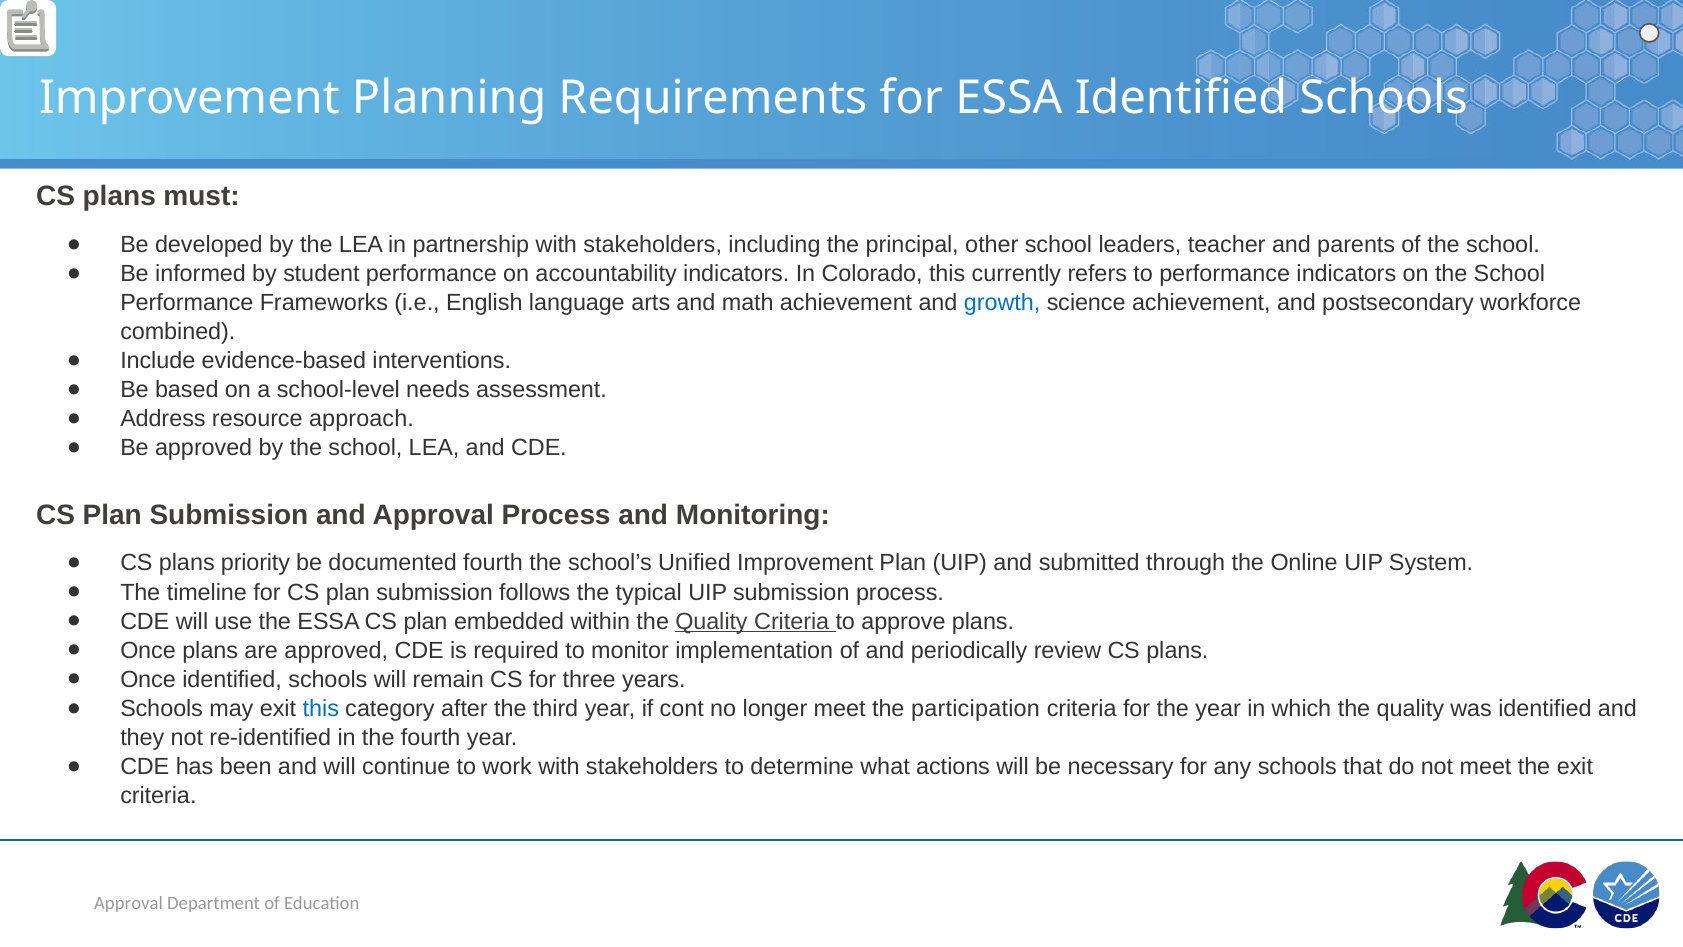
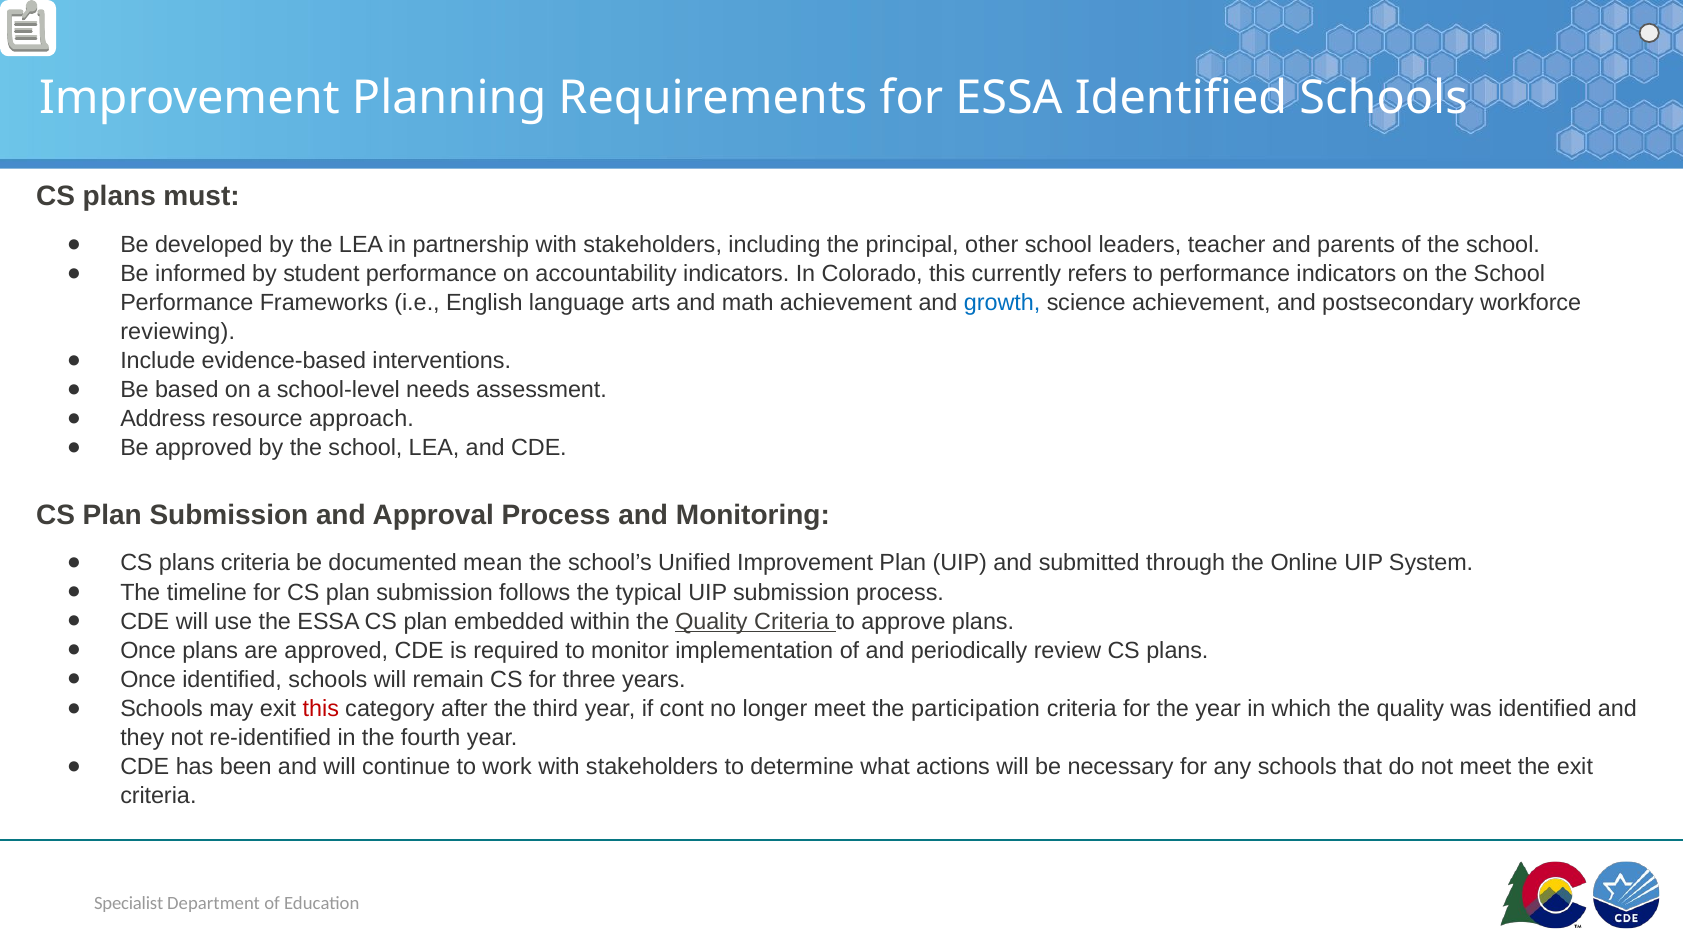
combined: combined -> reviewing
plans priority: priority -> criteria
documented fourth: fourth -> mean
this at (321, 708) colour: blue -> red
Approval at (129, 903): Approval -> Specialist
